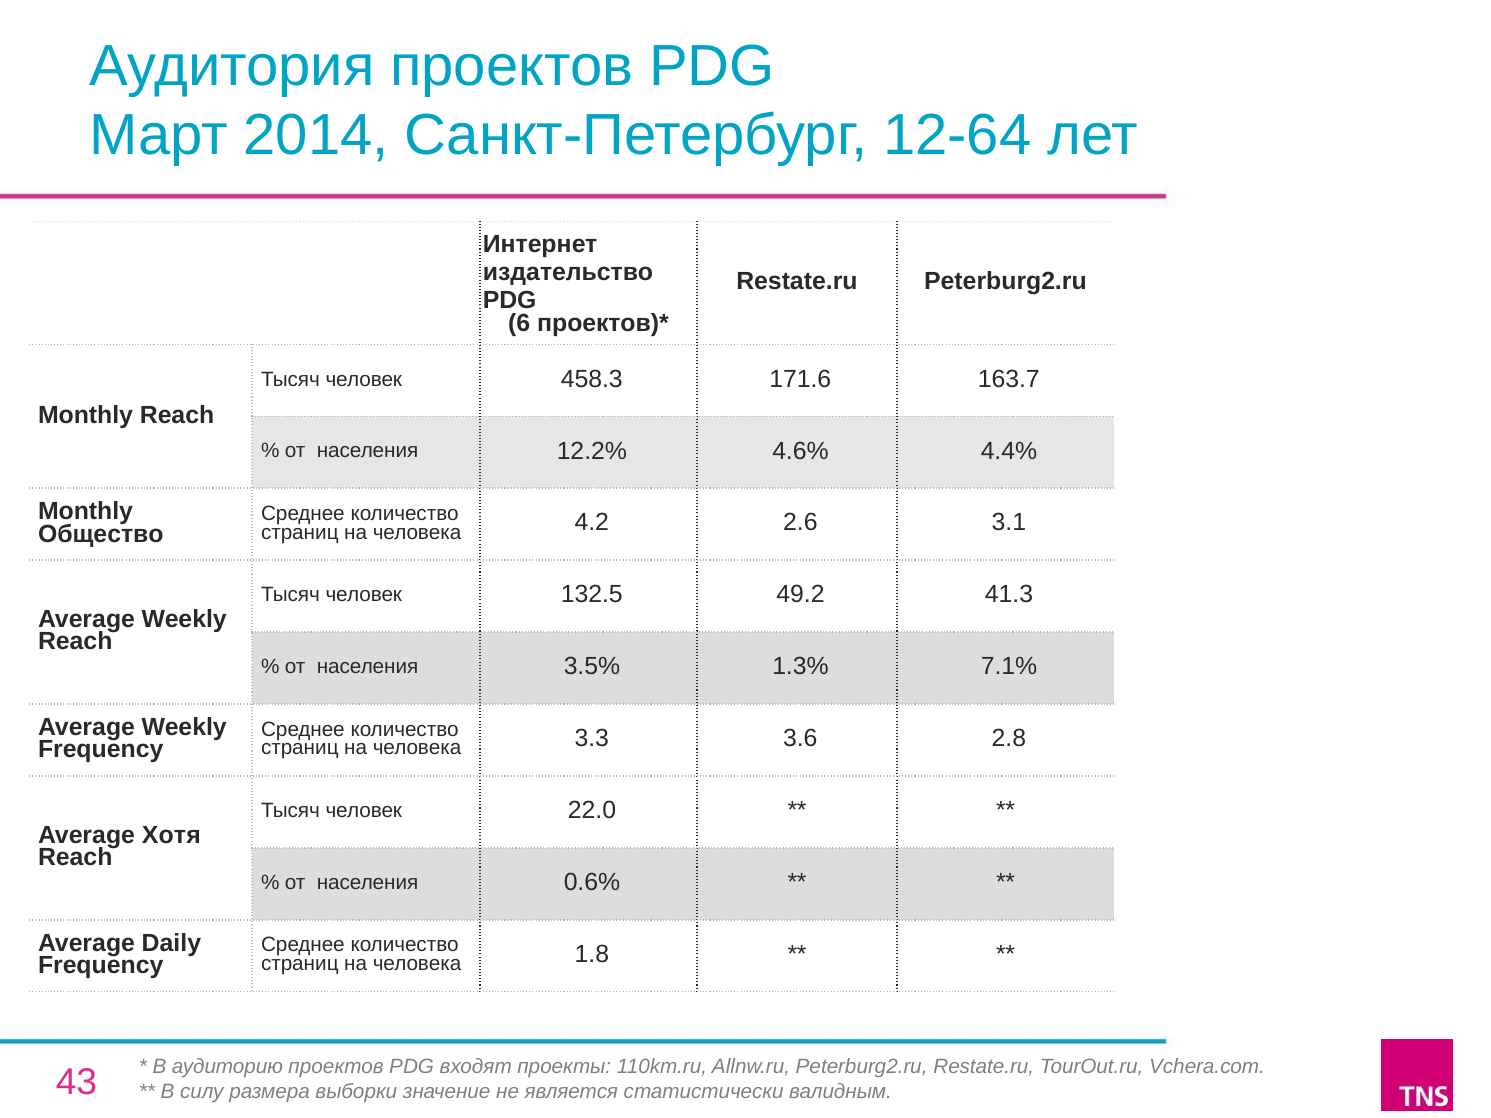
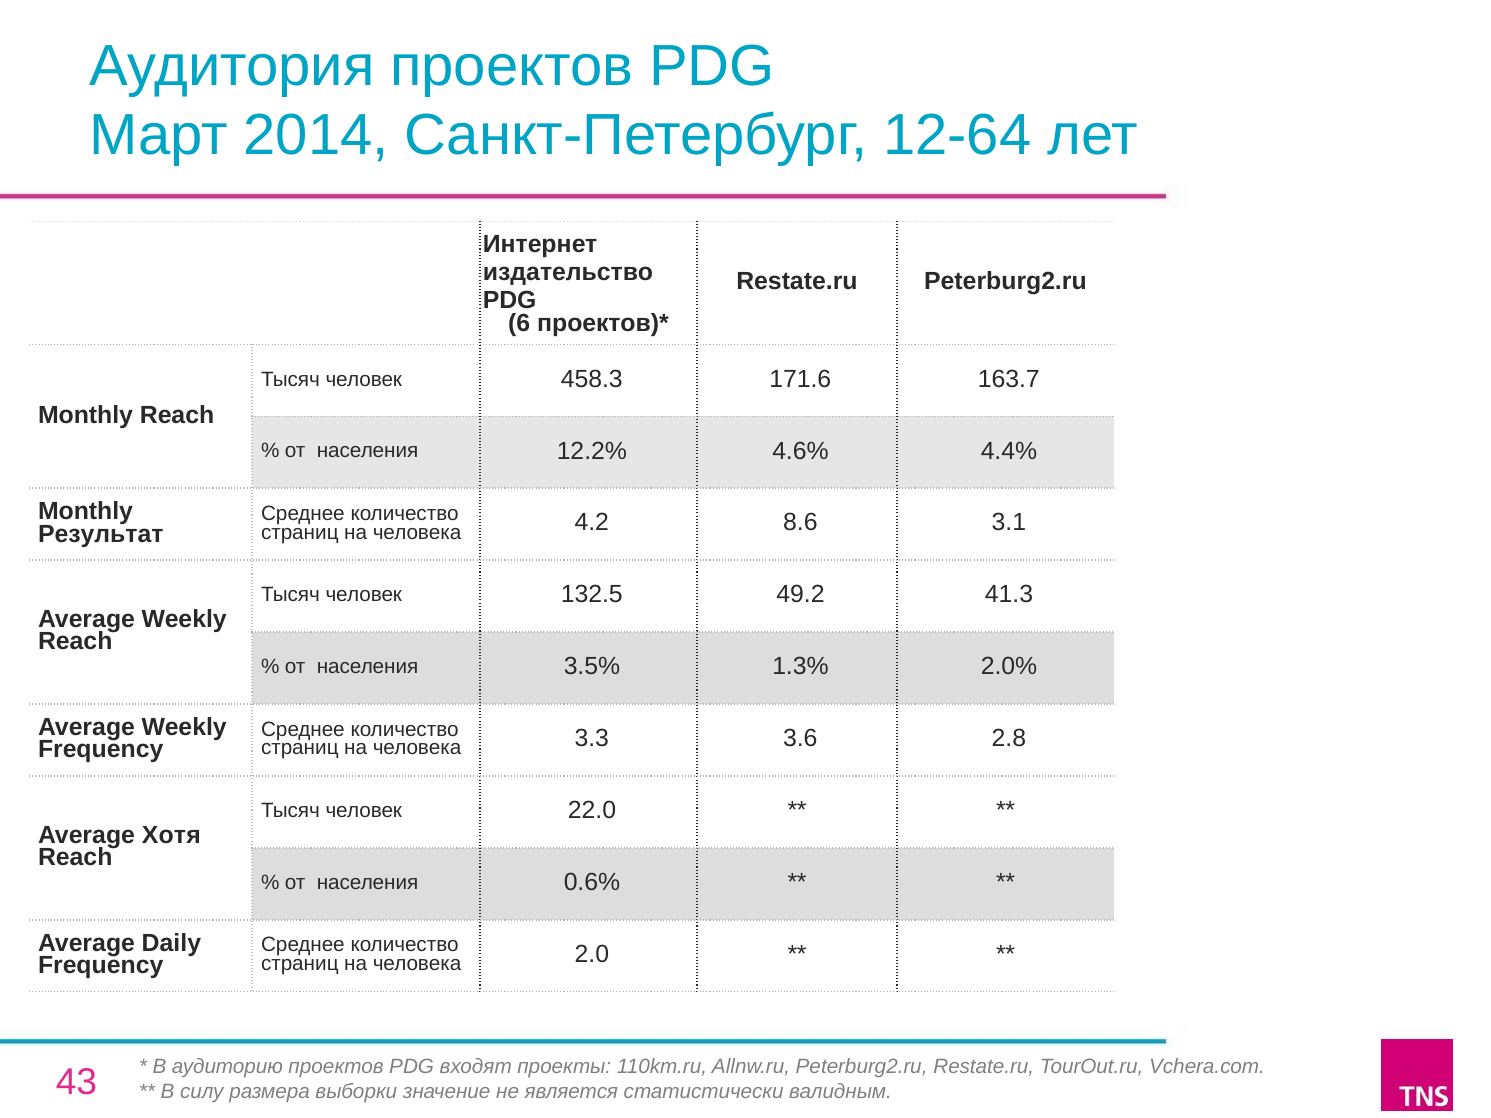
Общество: Общество -> Результат
2.6: 2.6 -> 8.6
7.1%: 7.1% -> 2.0%
1.8: 1.8 -> 2.0
